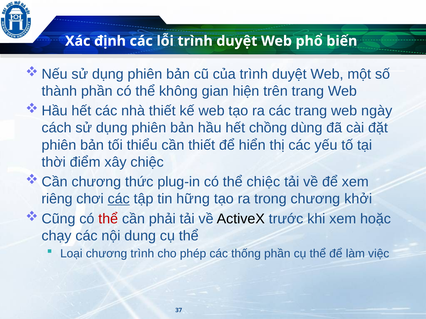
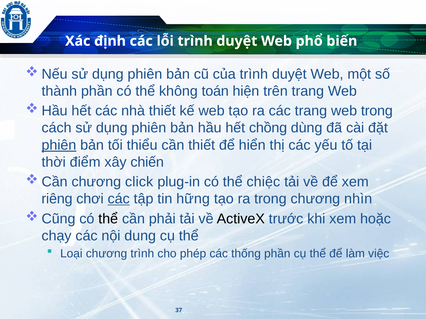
gian: gian -> toán
web ngày: ngày -> trong
phiên at (59, 145) underline: none -> present
xây chiệc: chiệc -> chiến
thức: thức -> click
khởi: khởi -> nhìn
thể at (108, 219) colour: red -> black
